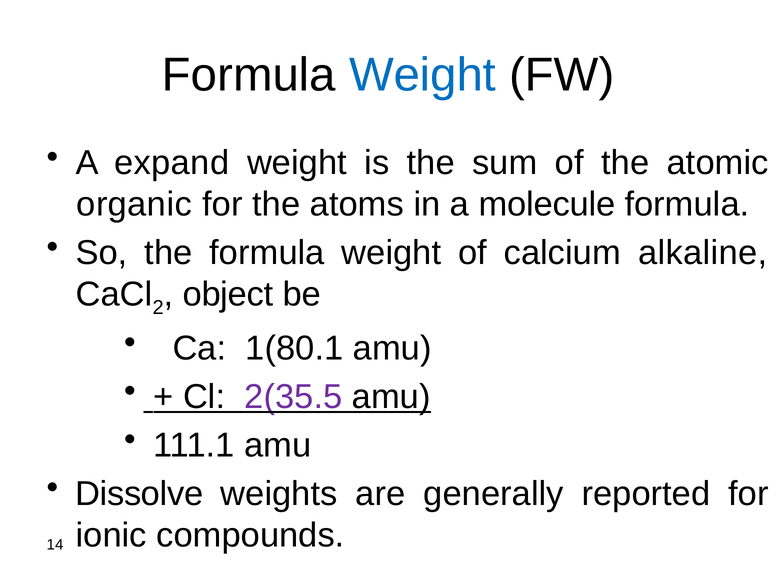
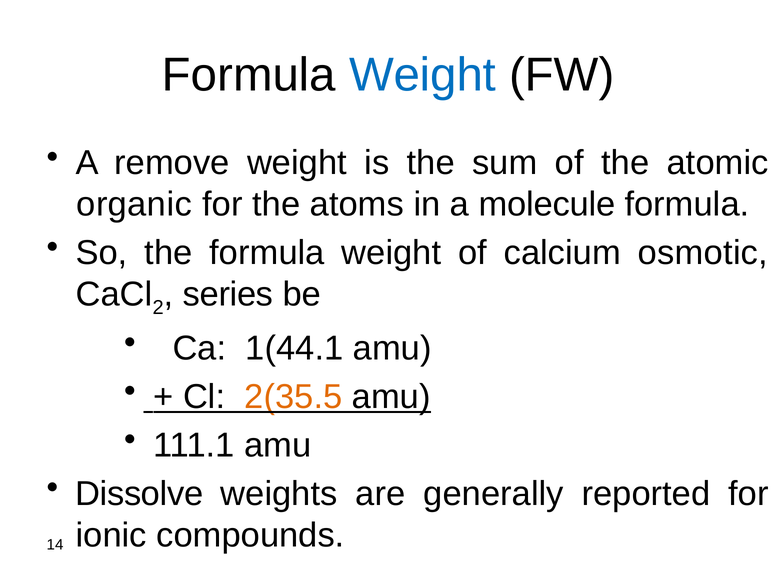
expand: expand -> remove
alkaline: alkaline -> osmotic
object: object -> series
1(80.1: 1(80.1 -> 1(44.1
2(35.5 colour: purple -> orange
